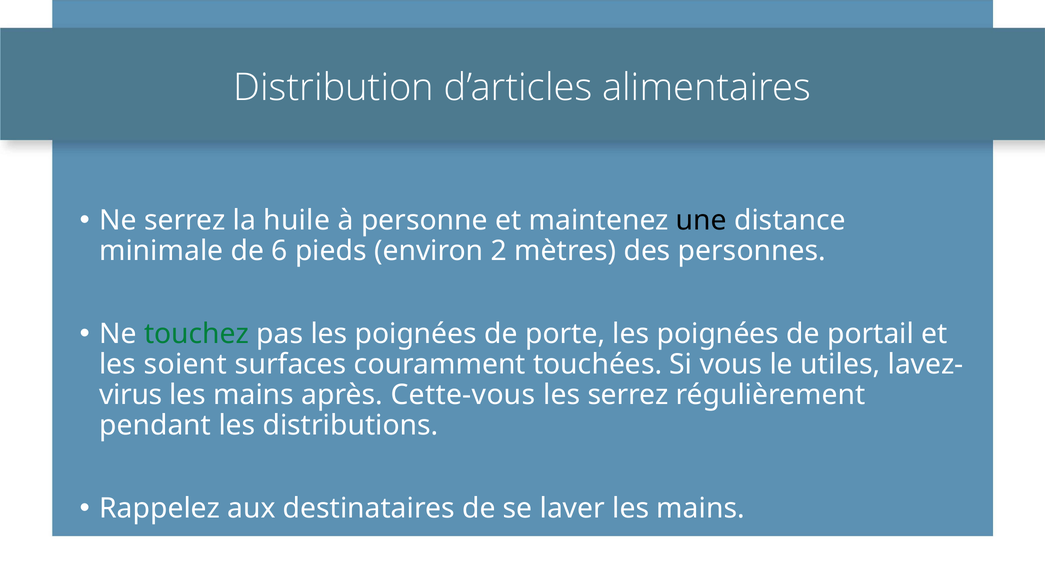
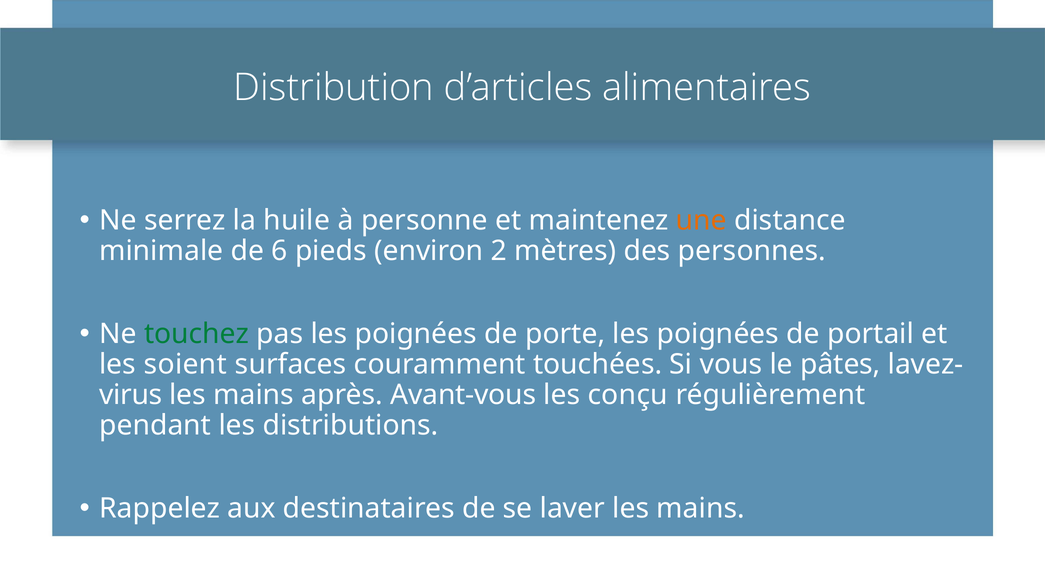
une colour: black -> orange
utiles: utiles -> pâtes
Cette-vous: Cette-vous -> Avant-vous
les serrez: serrez -> conçu
